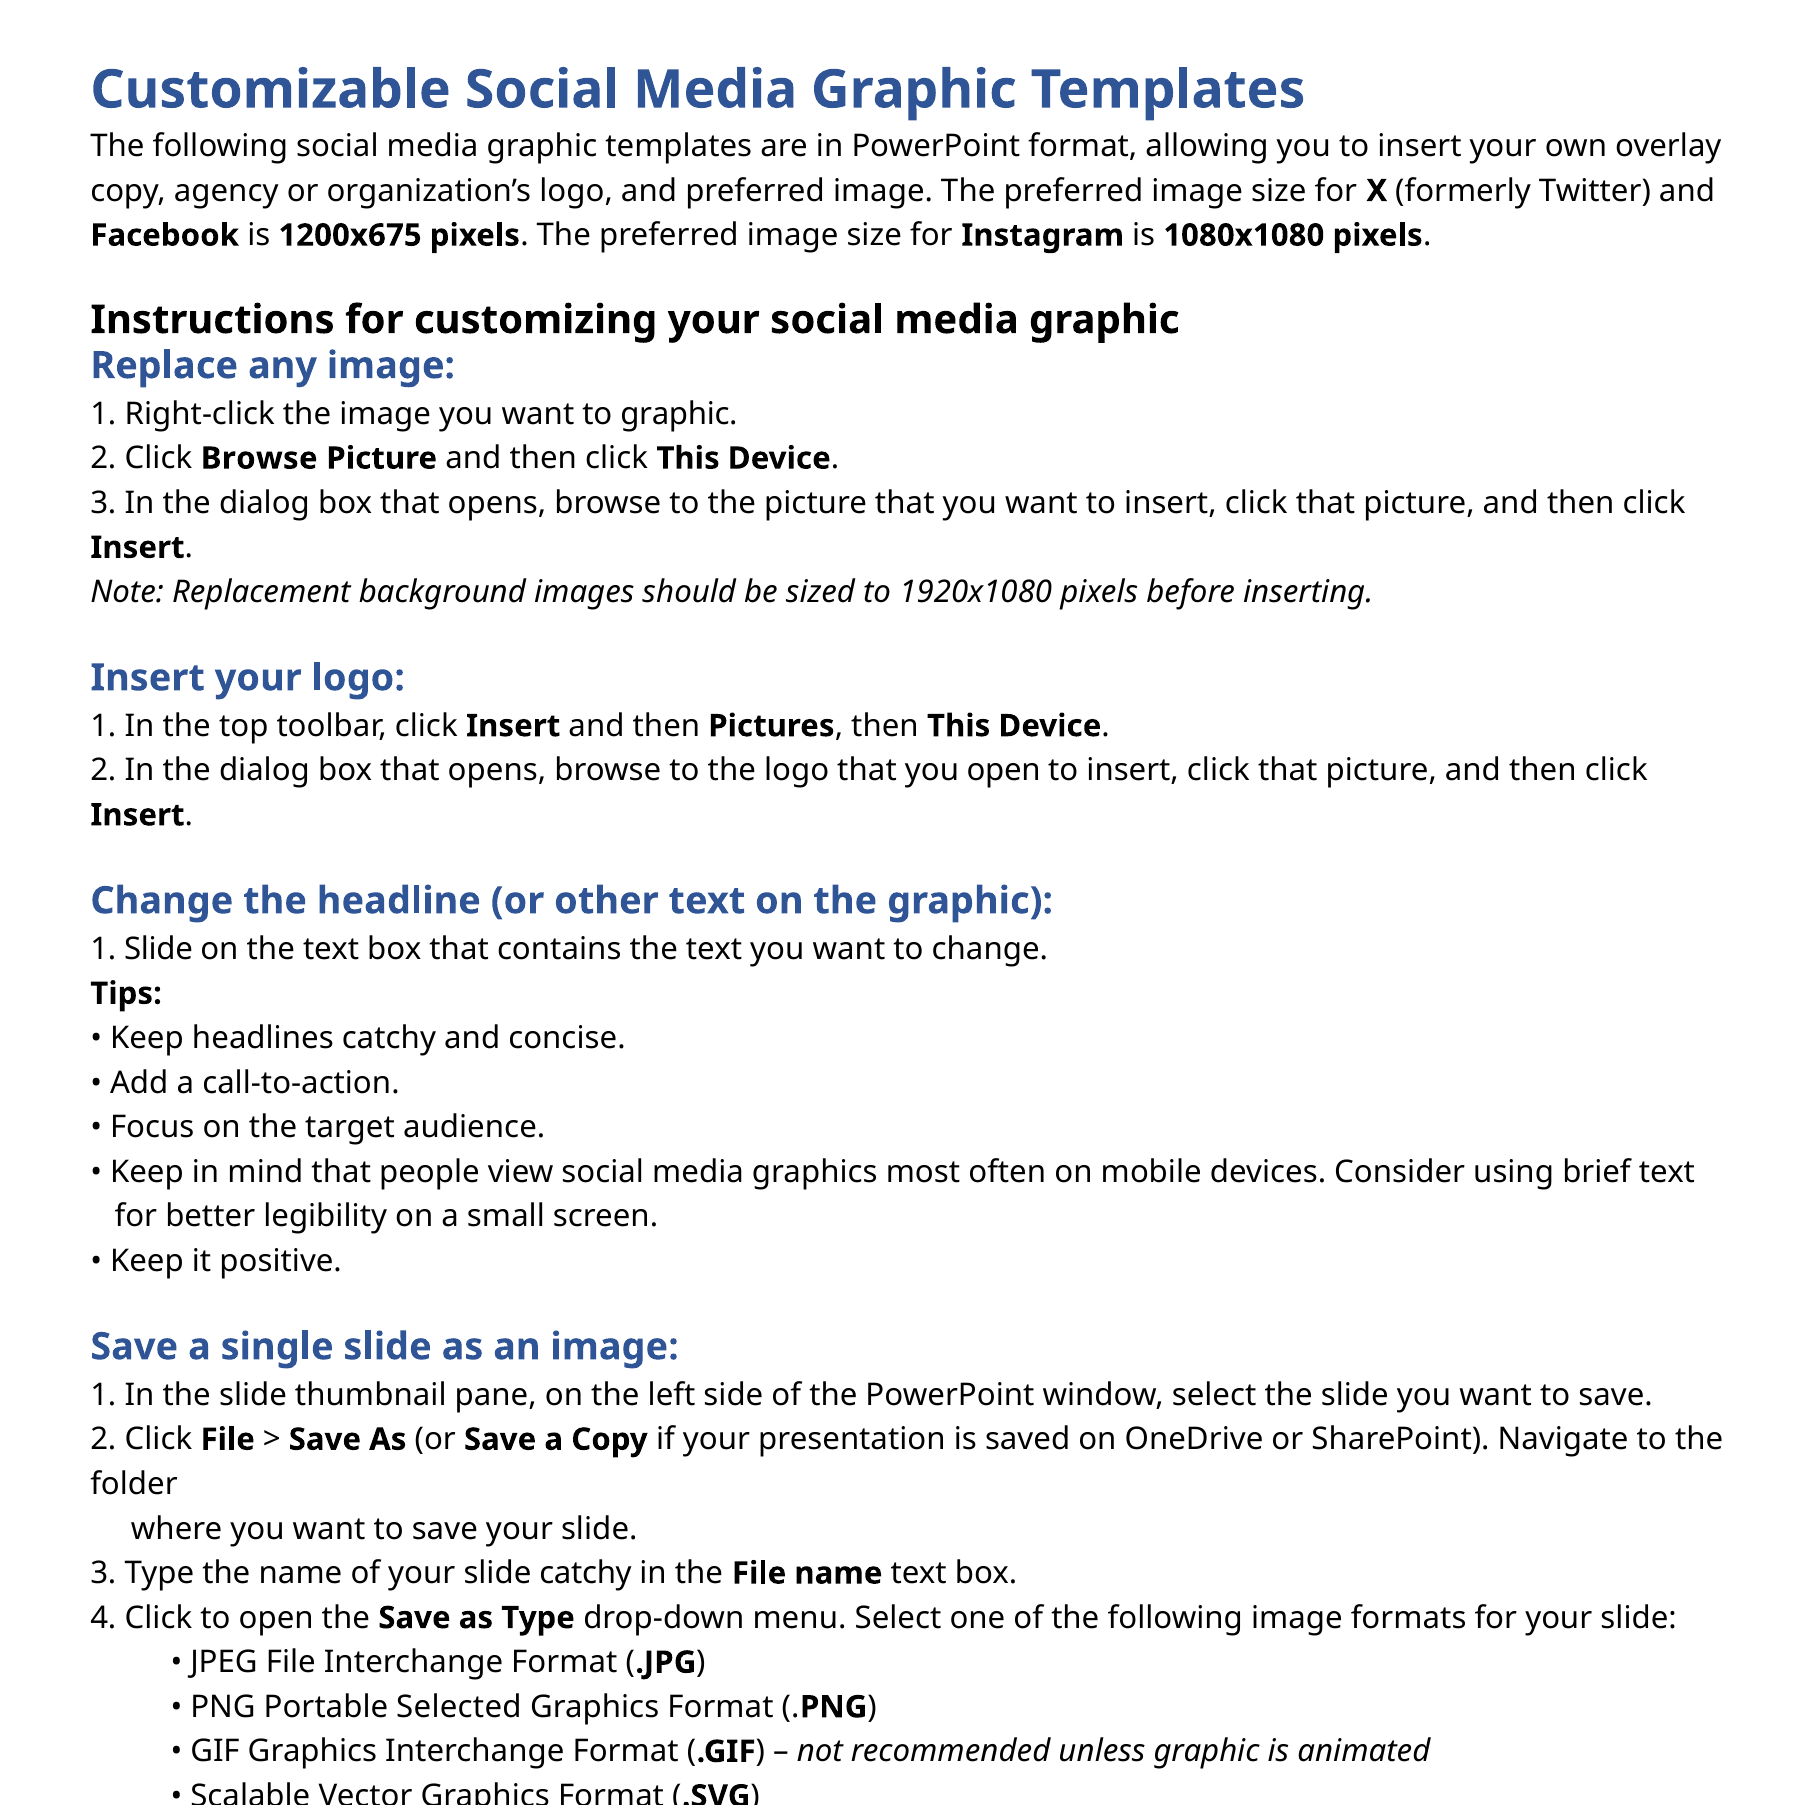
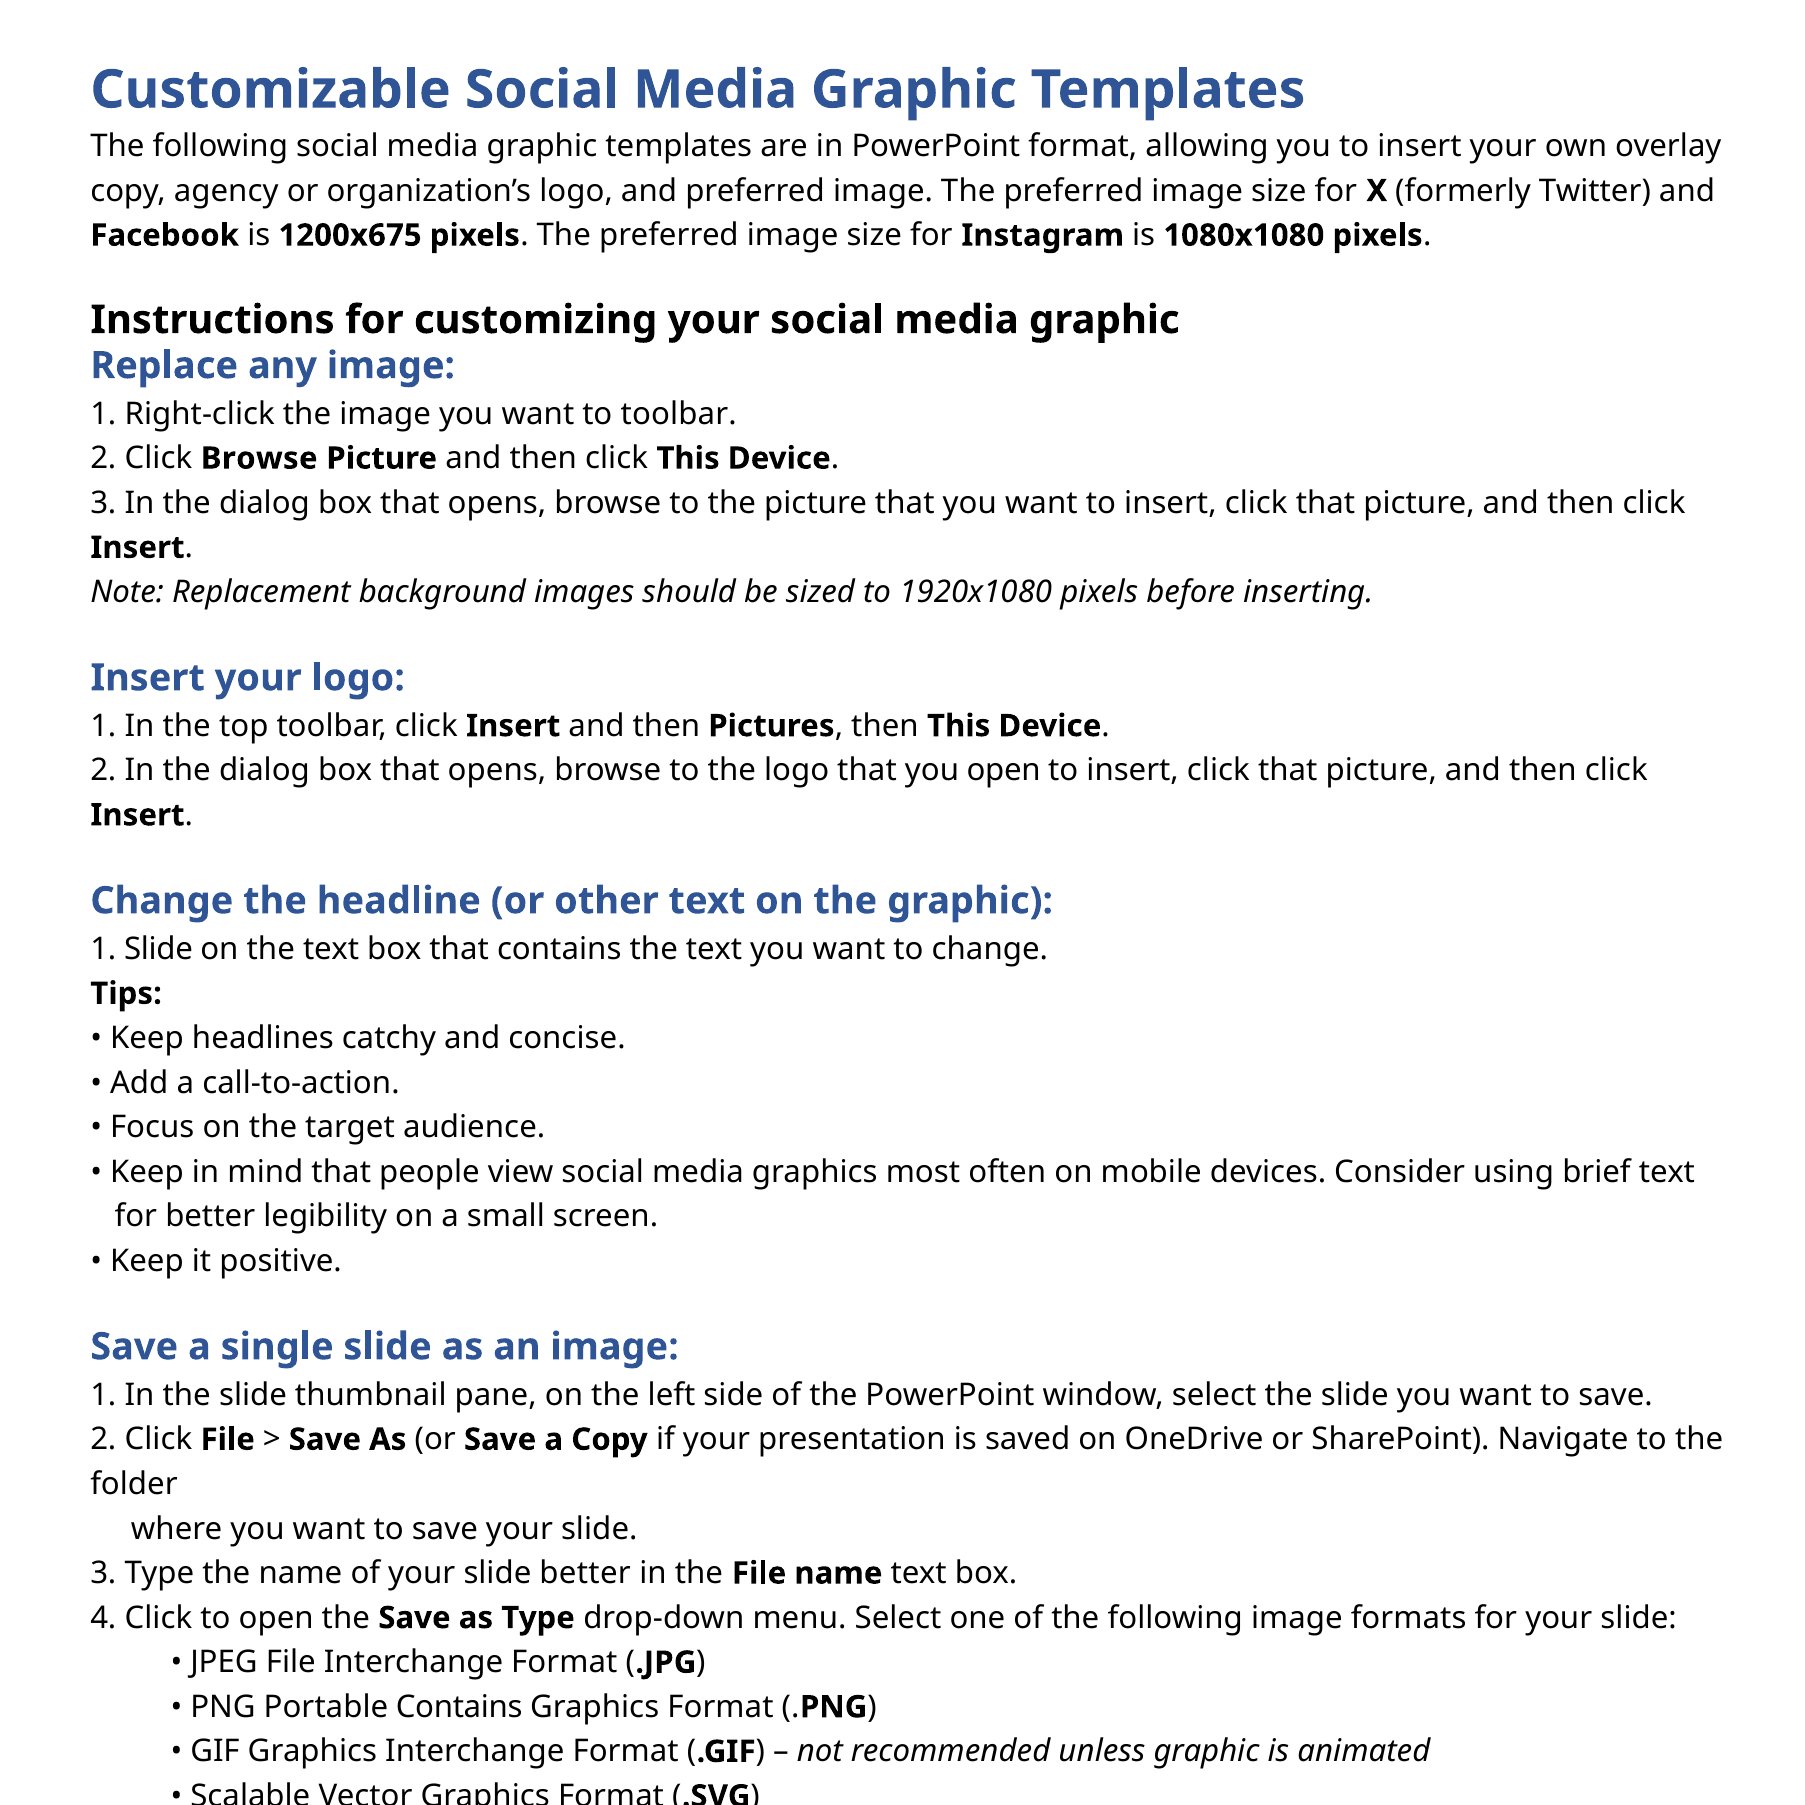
to graphic: graphic -> toolbar
slide catchy: catchy -> better
Portable Selected: Selected -> Contains
